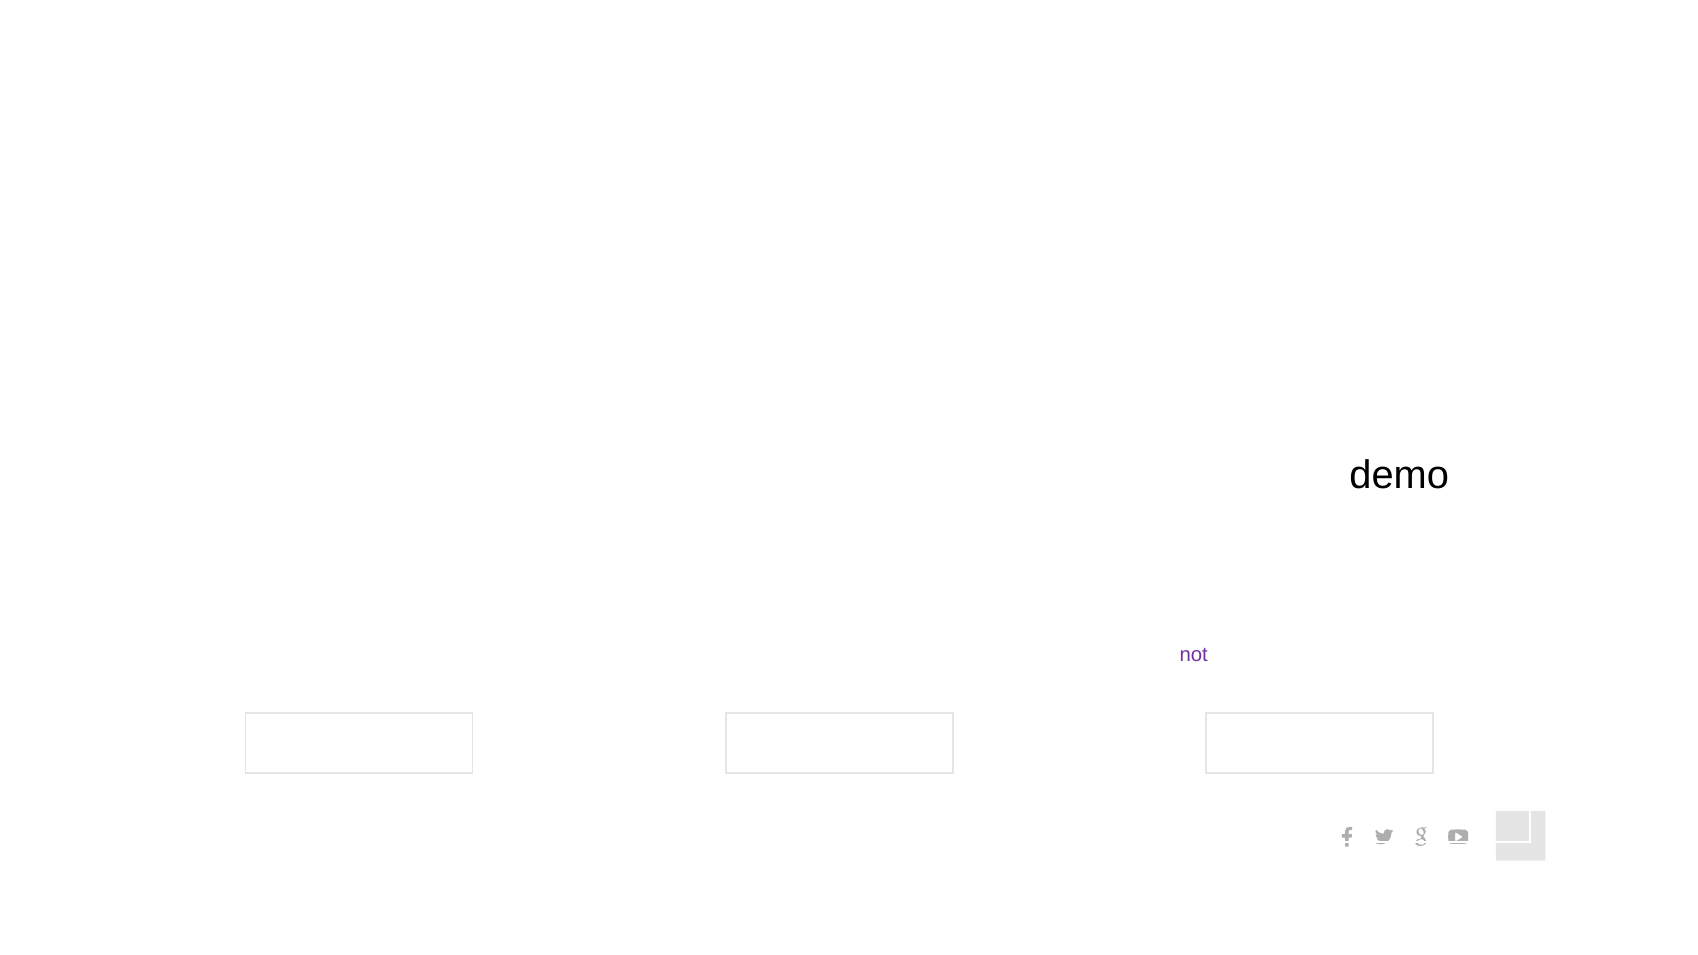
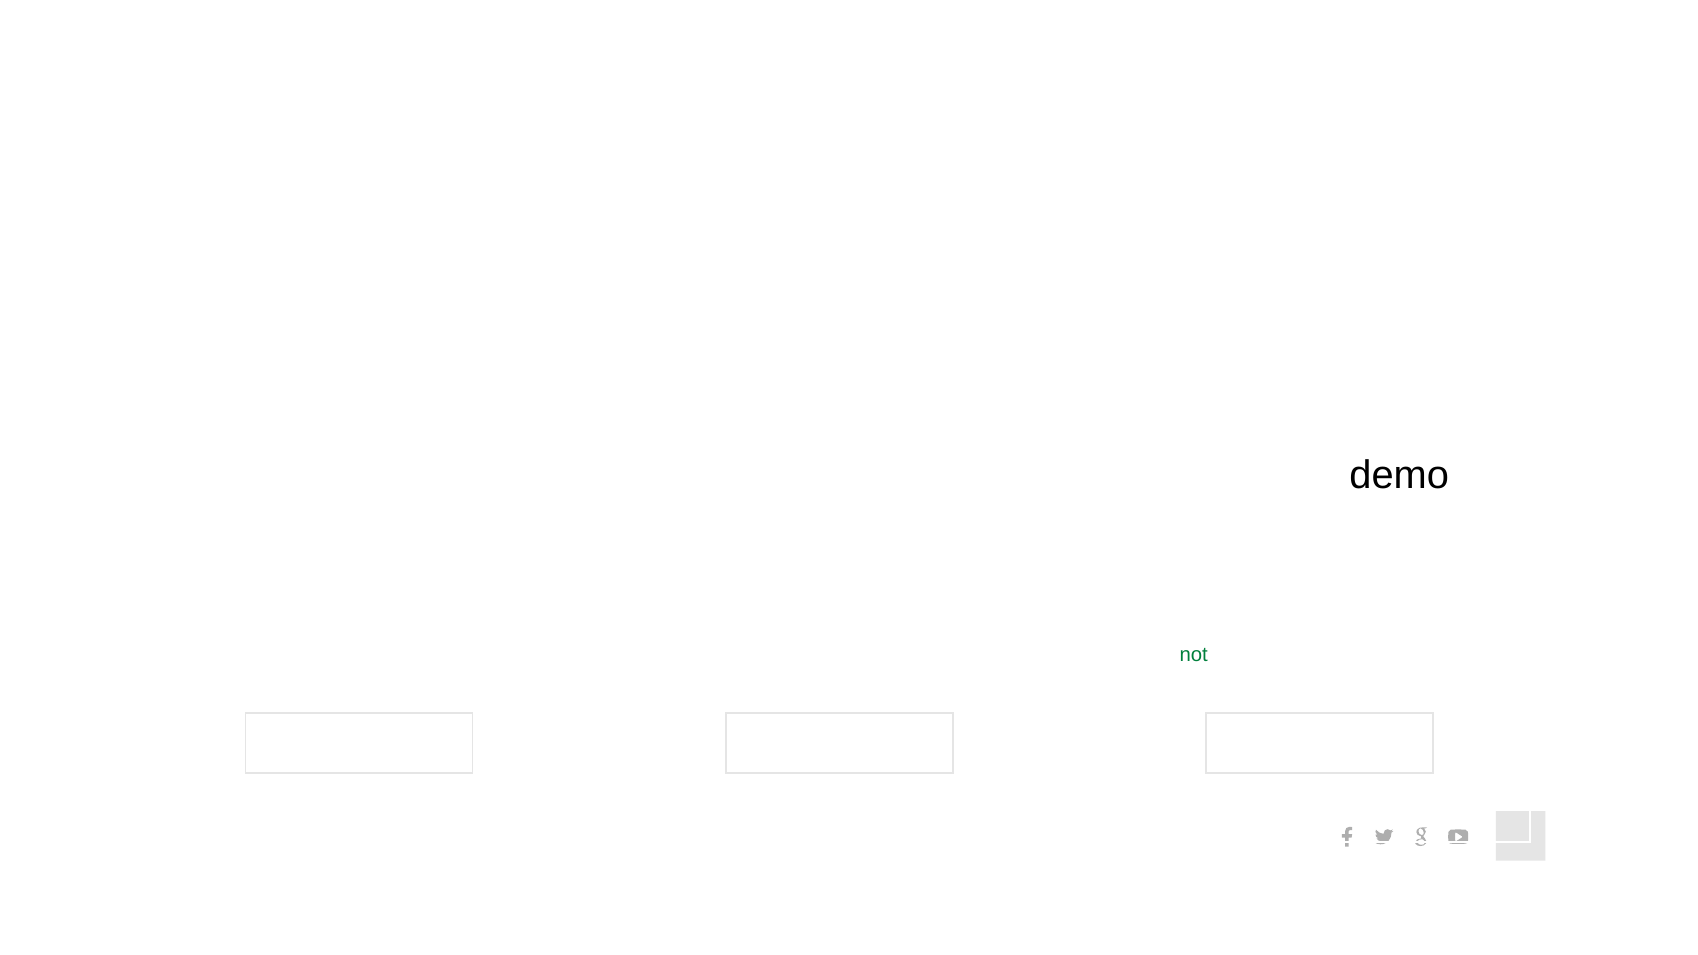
not at (1194, 655) colour: purple -> green
